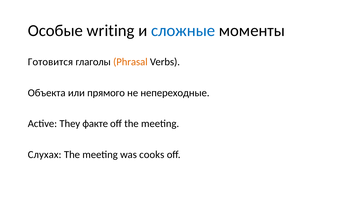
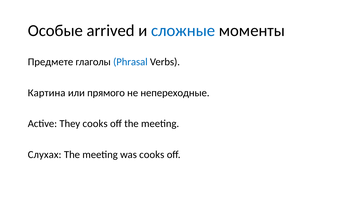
writing: writing -> arrived
Готовится: Готовится -> Предмете
Phrasal colour: orange -> blue
Объекта: Объекта -> Картина
They факте: факте -> cooks
